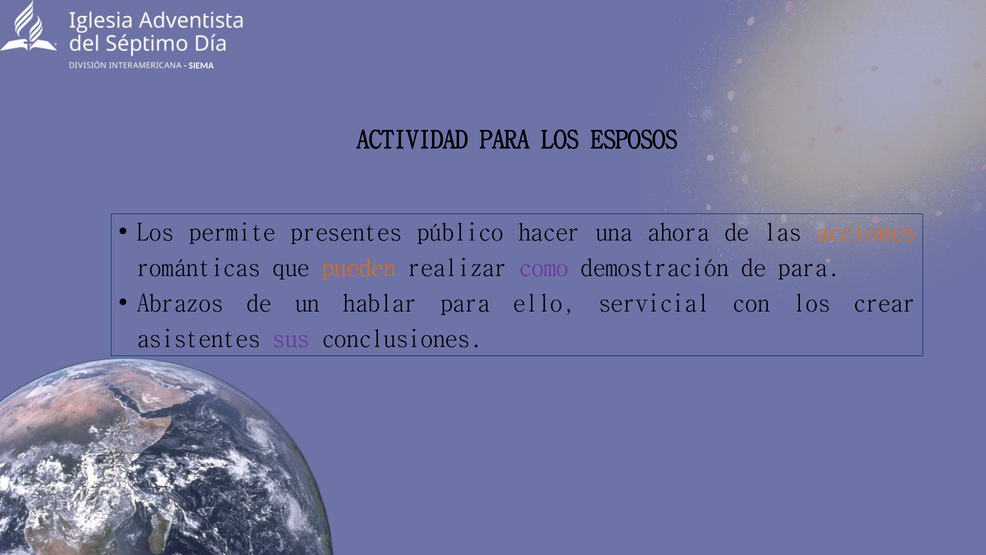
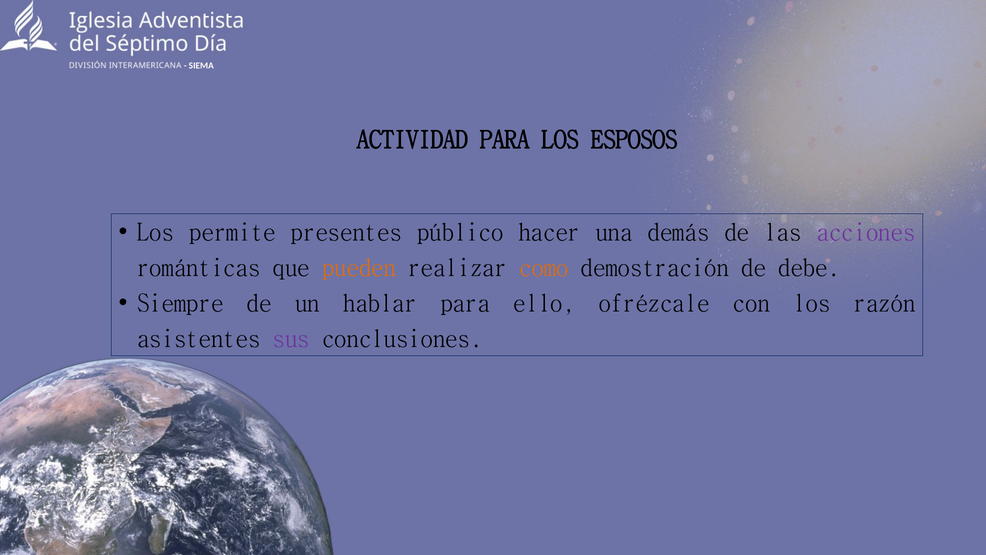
ahora: ahora -> demás
acciones colour: orange -> purple
como colour: purple -> orange
de para: para -> debe
Abrazos: Abrazos -> Siempre
servicial: servicial -> ofrézcale
crear: crear -> razón
